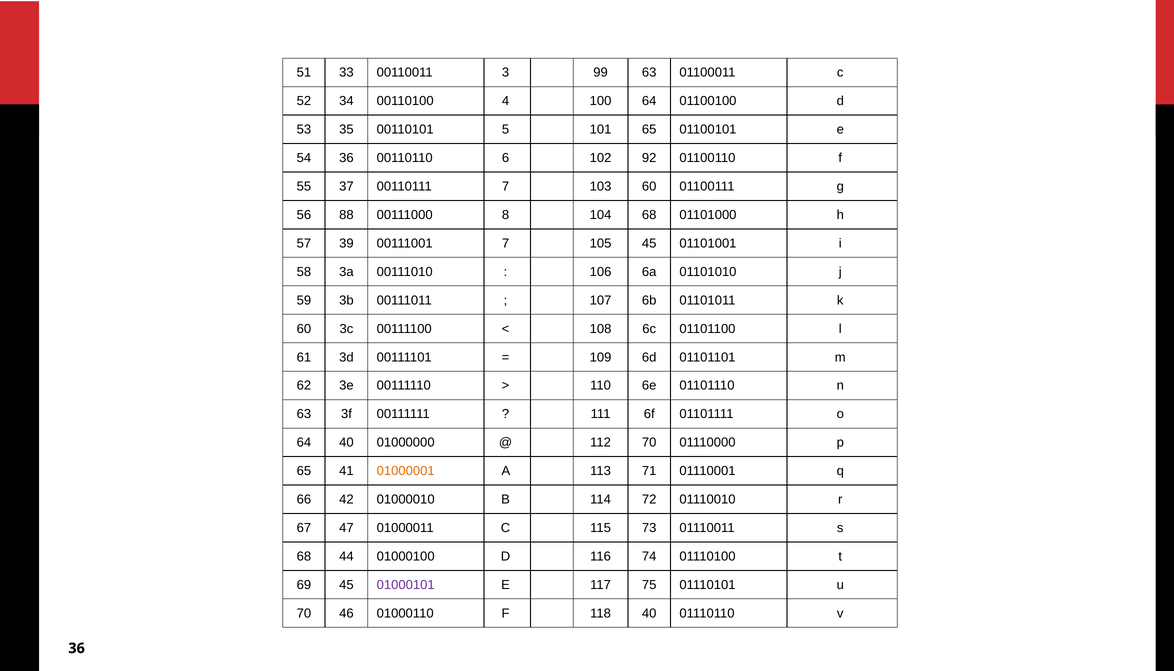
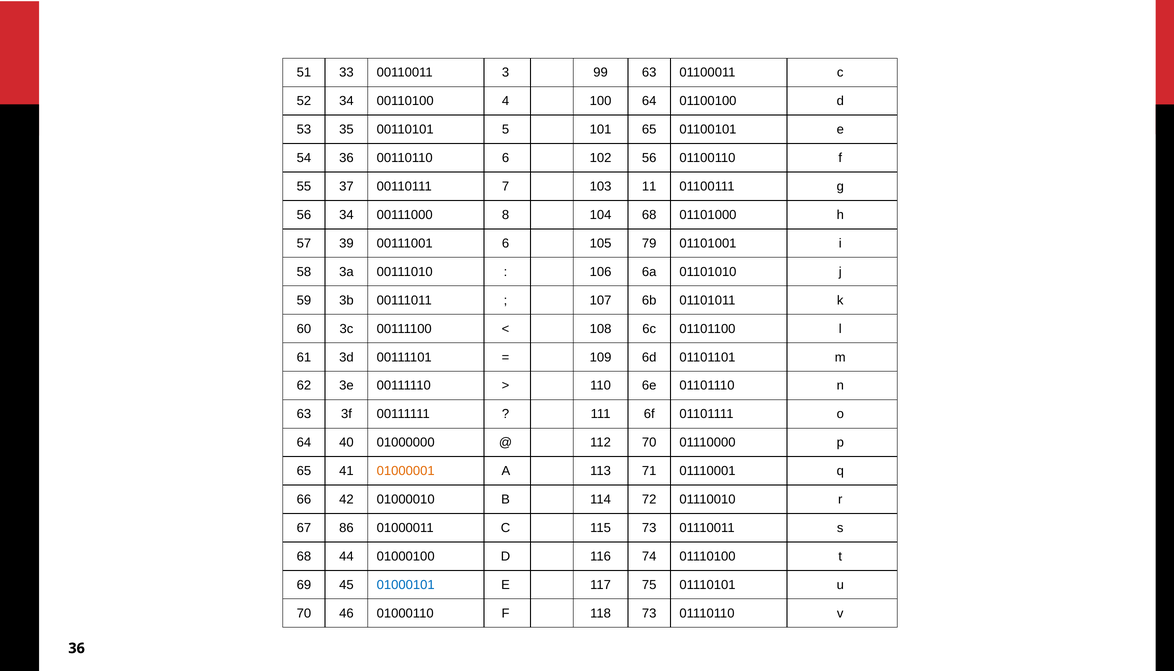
102 92: 92 -> 56
103 60: 60 -> 11
56 88: 88 -> 34
00111001 7: 7 -> 6
105 45: 45 -> 79
47: 47 -> 86
01000101 colour: purple -> blue
118 40: 40 -> 73
